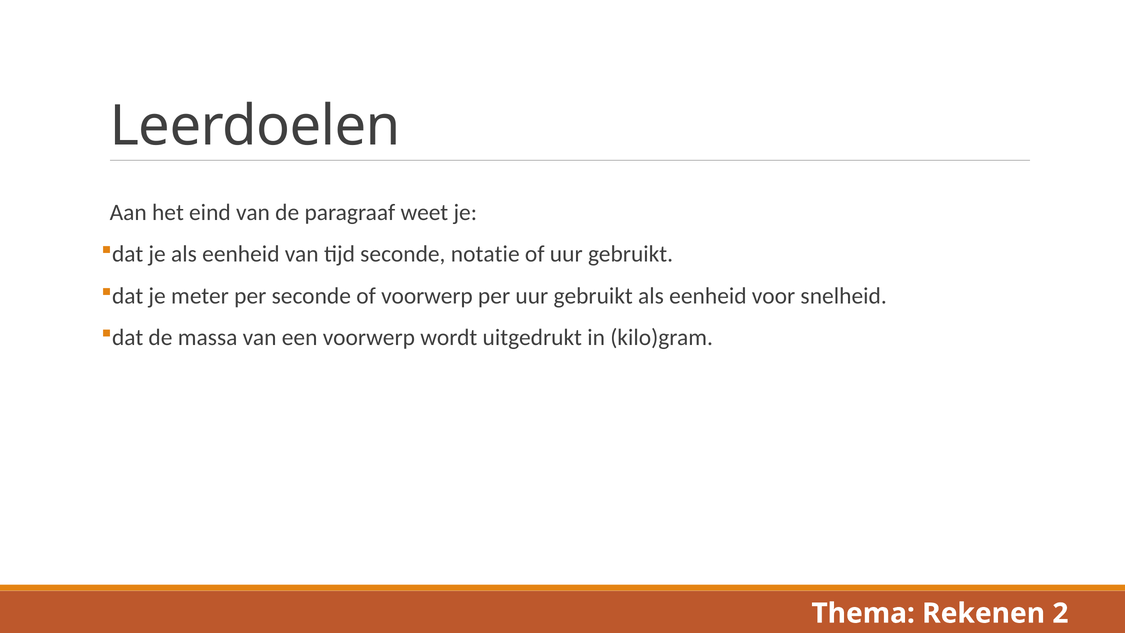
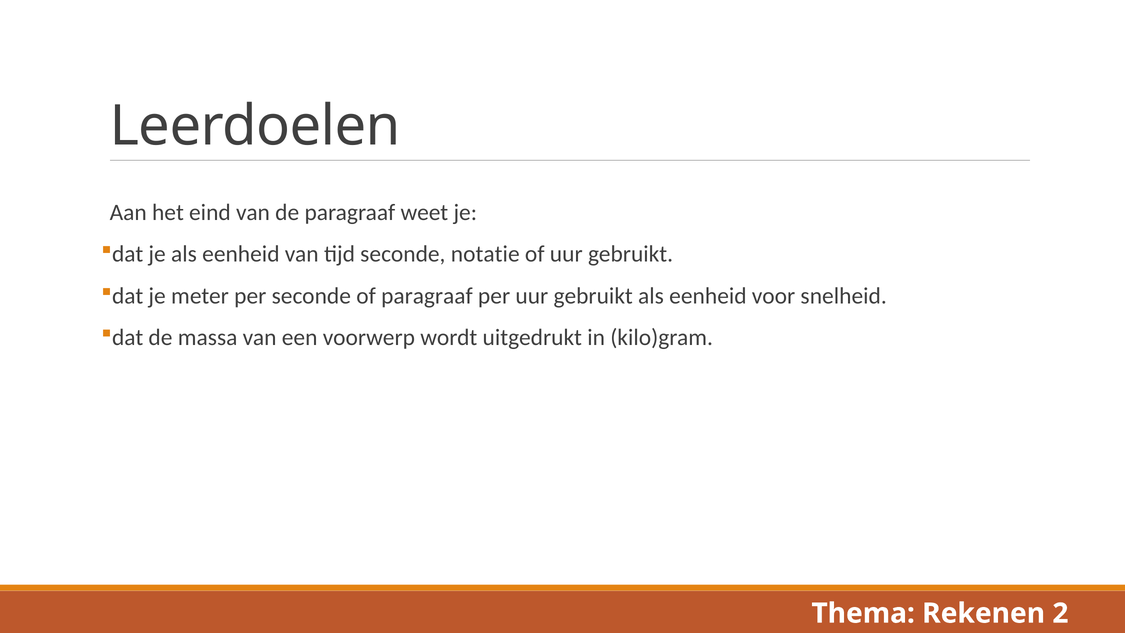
of voorwerp: voorwerp -> paragraaf
